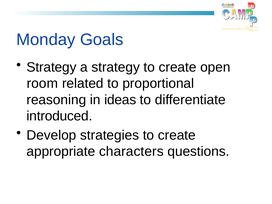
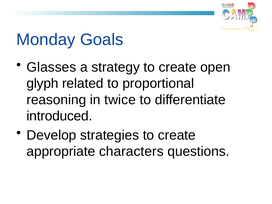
Strategy at (51, 67): Strategy -> Glasses
room: room -> glyph
ideas: ideas -> twice
